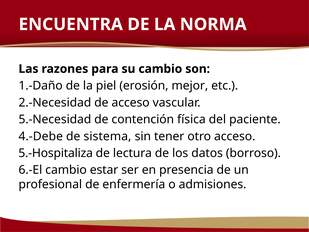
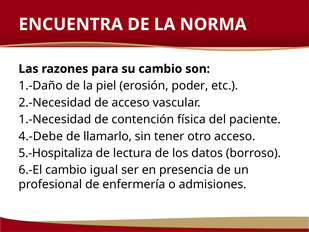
mejor: mejor -> poder
5.-Necesidad: 5.-Necesidad -> 1.-Necesidad
sistema: sistema -> llamarlo
estar: estar -> igual
